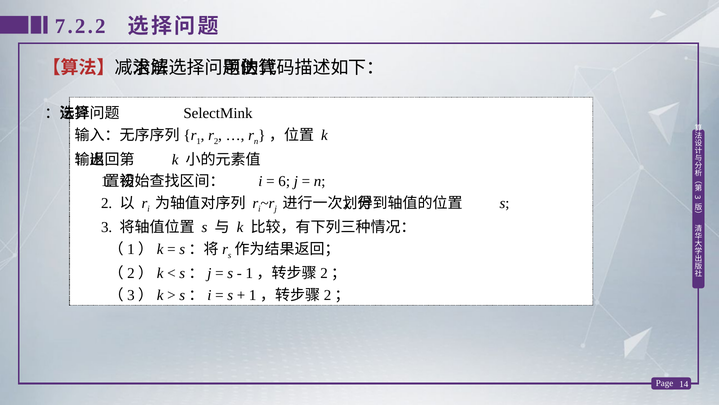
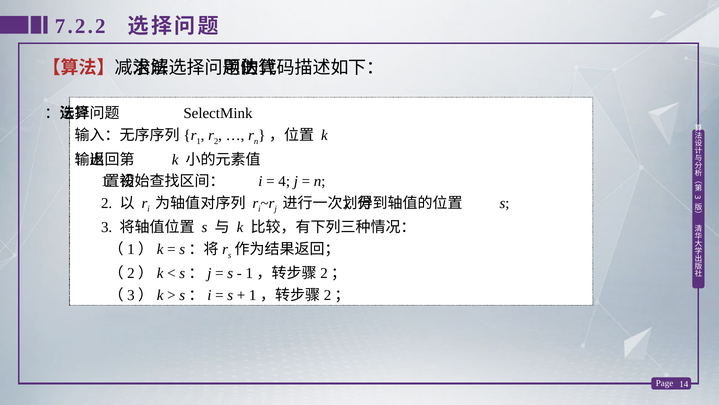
6: 6 -> 4
